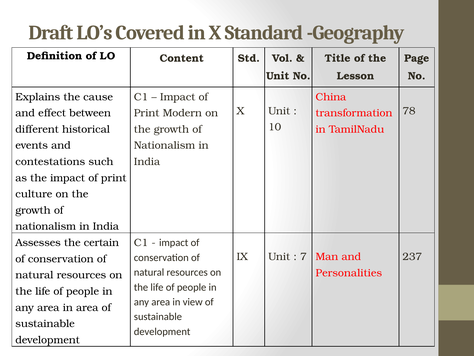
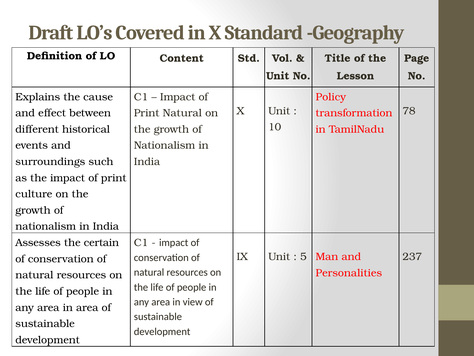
China: China -> Policy
Print Modern: Modern -> Natural
contestations: contestations -> surroundings
7: 7 -> 5
